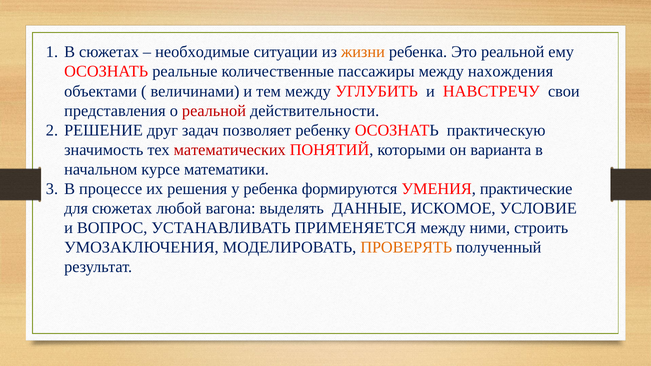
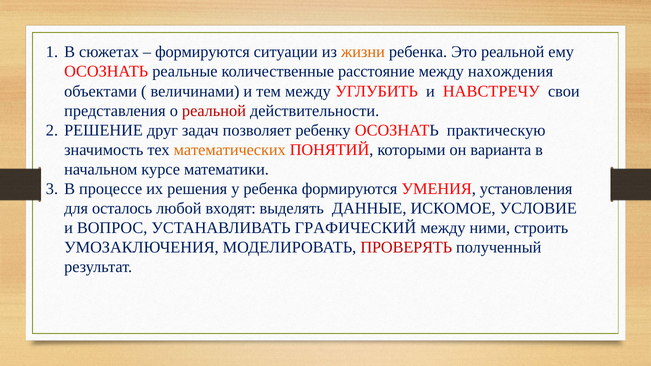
необходимые at (202, 52): необходимые -> формируются
пассажиры: пассажиры -> расстояние
математических colour: red -> orange
практические: практические -> установления
для сюжетах: сюжетах -> осталось
вагона: вагона -> входят
ПРИМЕНЯЕТСЯ: ПРИМЕНЯЕТСЯ -> ГРАФИЧЕСКИЙ
ПРОВЕРЯТЬ colour: orange -> red
